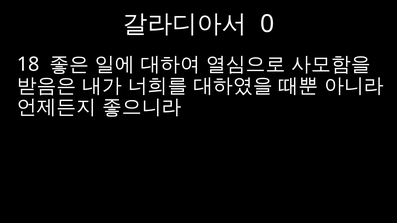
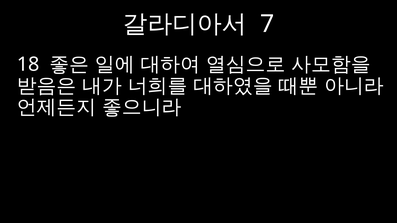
0: 0 -> 7
